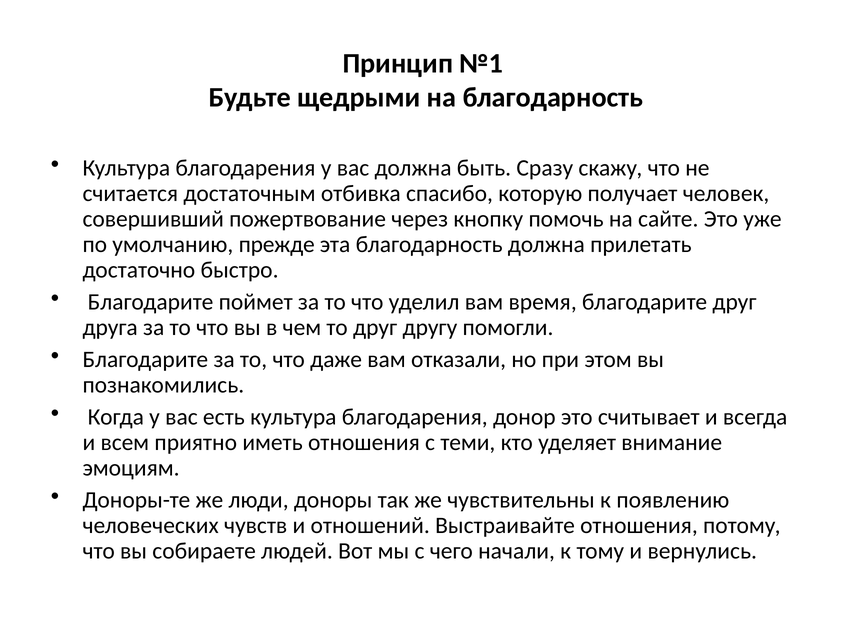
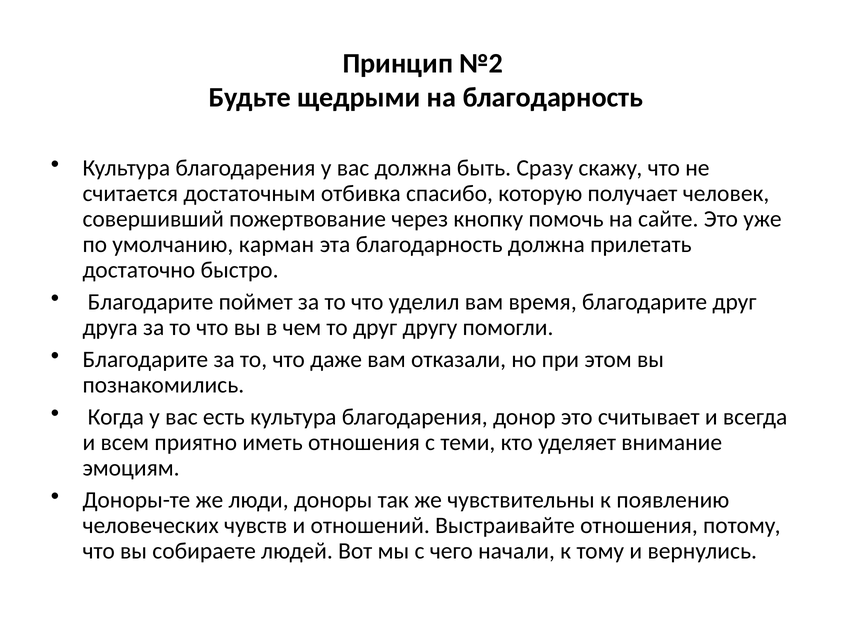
№1: №1 -> №2
прежде: прежде -> карман
